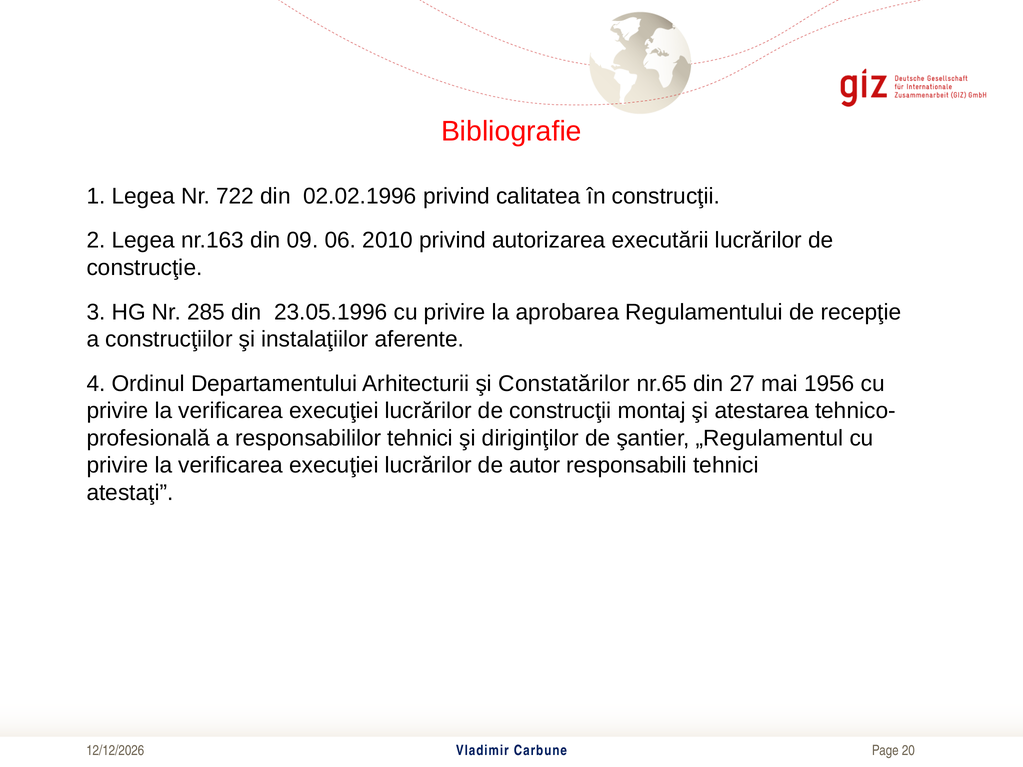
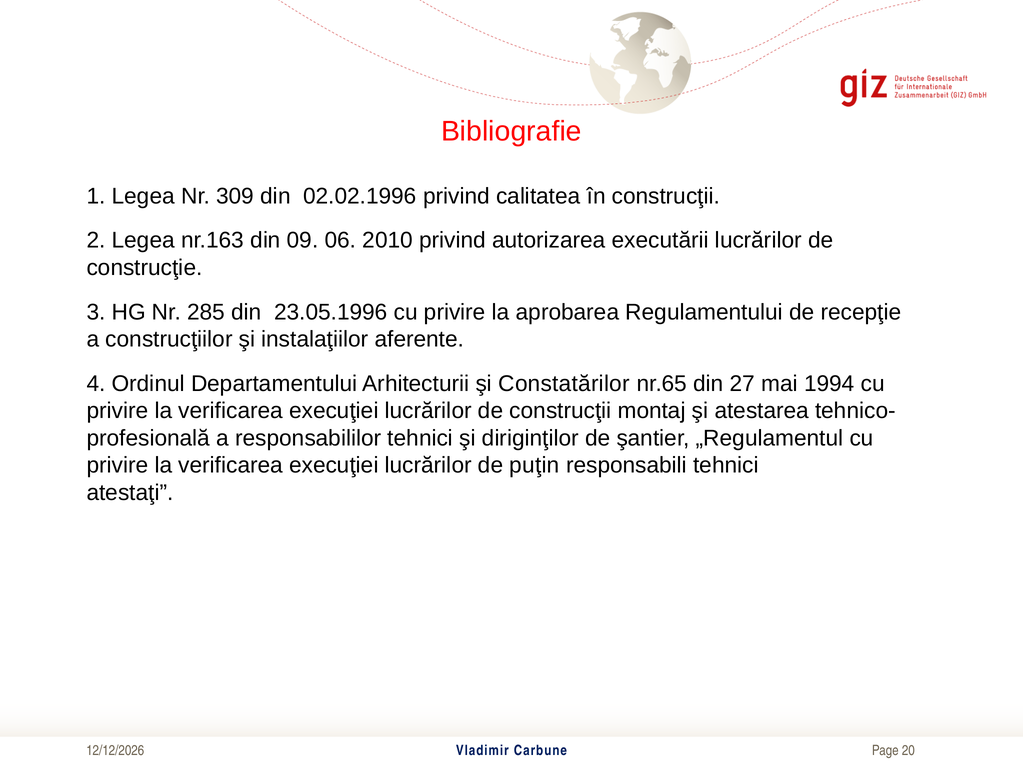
722: 722 -> 309
1956: 1956 -> 1994
autor: autor -> puţin
